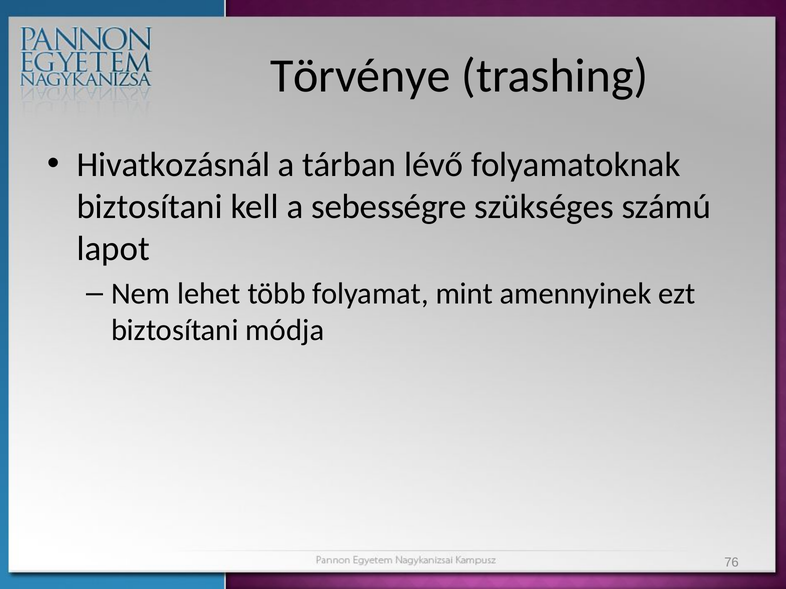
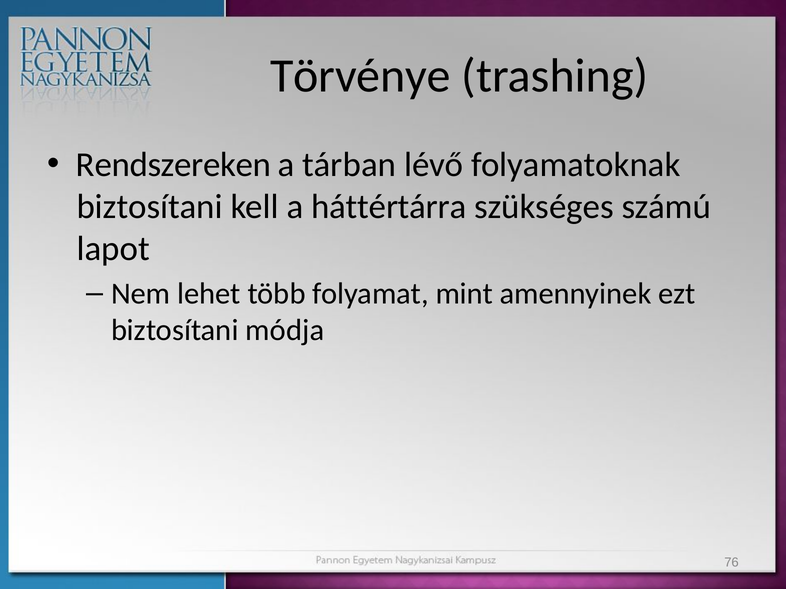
Hivatkozásnál: Hivatkozásnál -> Rendszereken
sebességre: sebességre -> háttértárra
